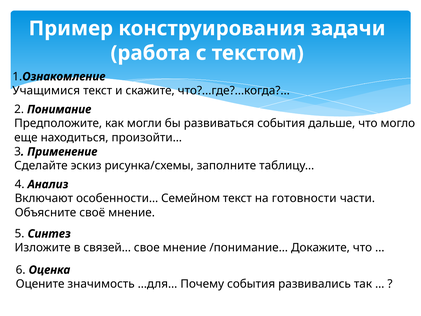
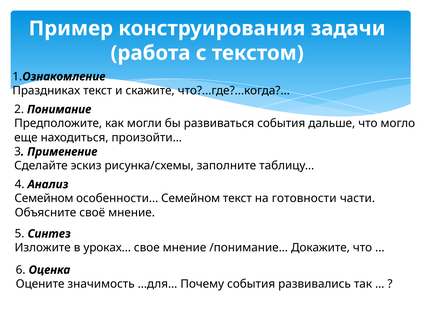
Учащимися: Учащимися -> Праздниках
Включают at (44, 198): Включают -> Семейном
связей…: связей… -> уроках…
